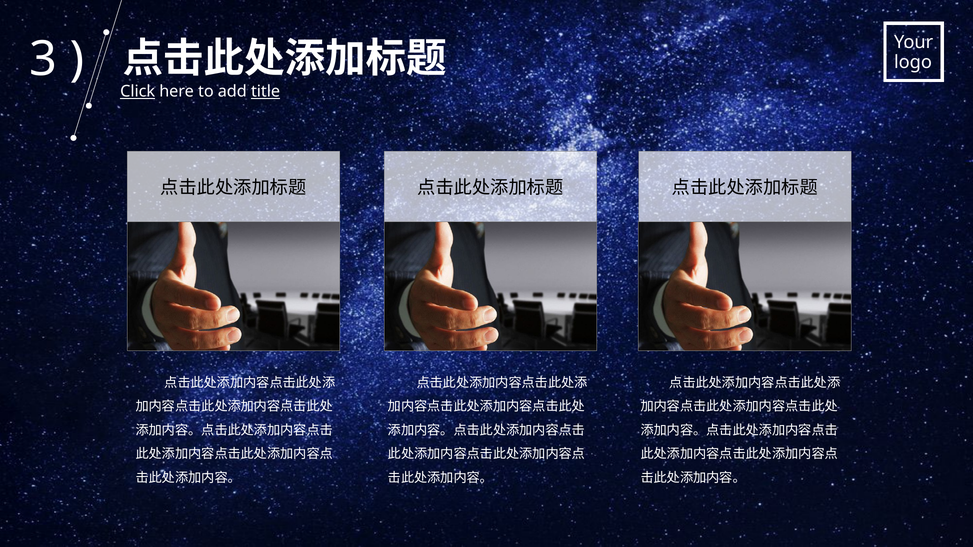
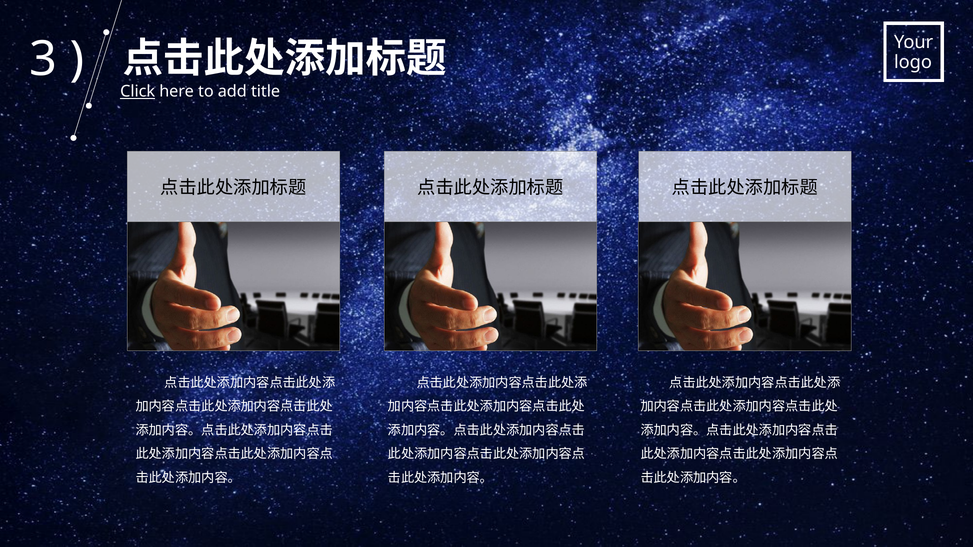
title underline: present -> none
